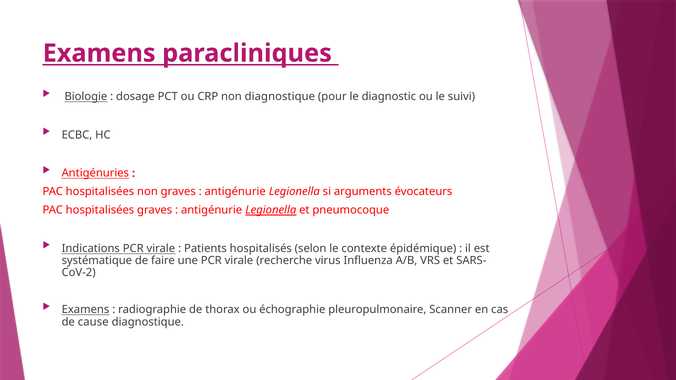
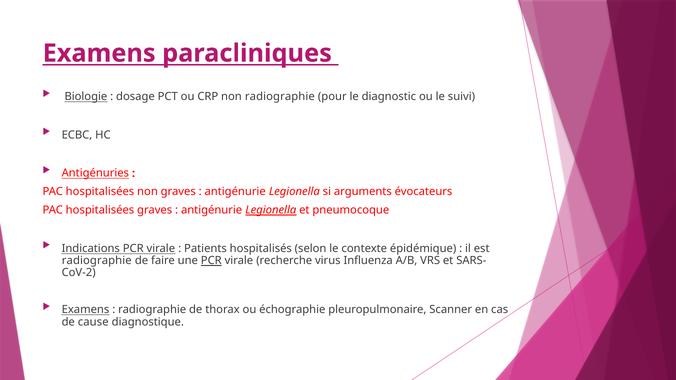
non diagnostique: diagnostique -> radiographie
systématique at (97, 261): systématique -> radiographie
PCR at (211, 261) underline: none -> present
